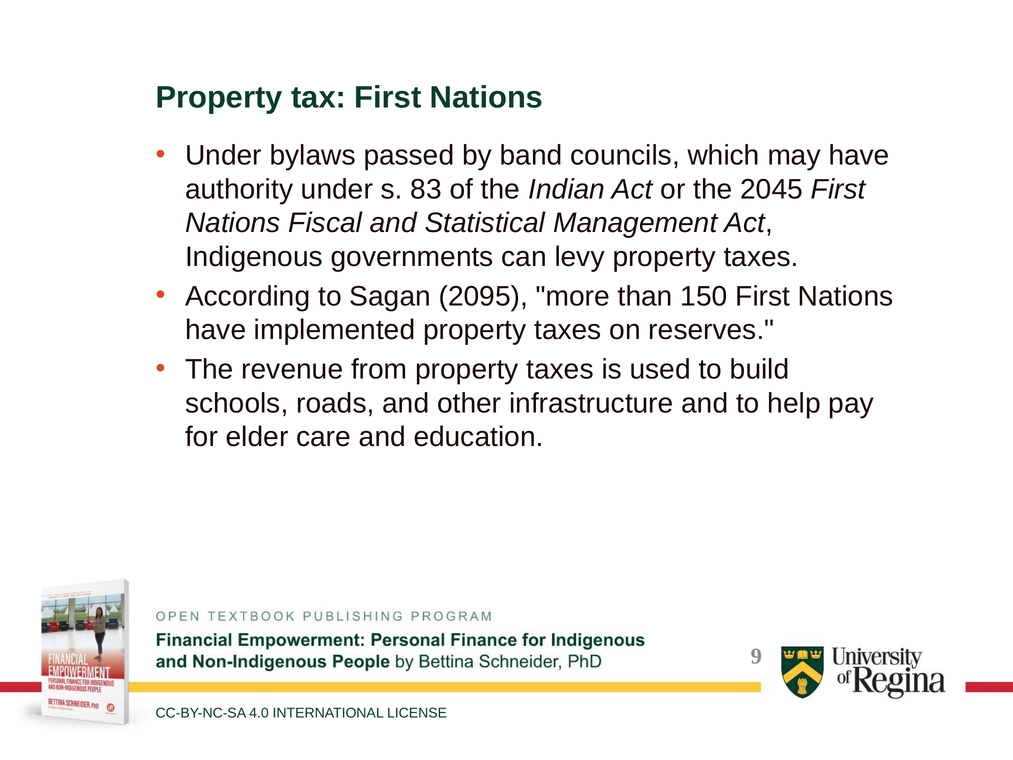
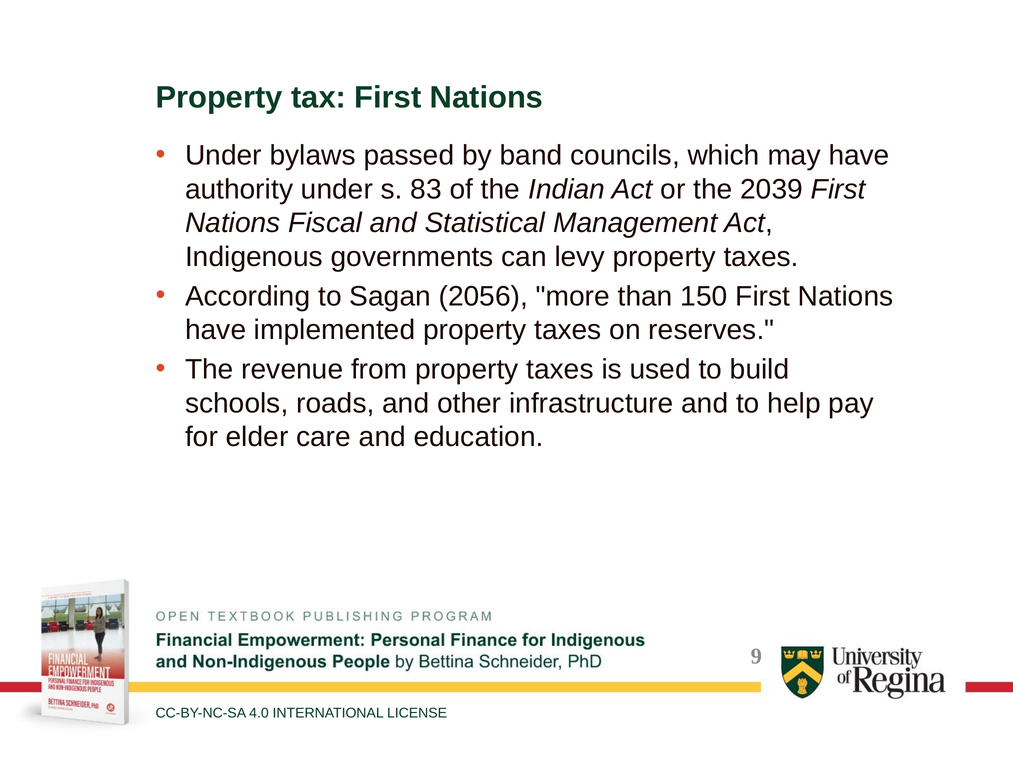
2045: 2045 -> 2039
2095: 2095 -> 2056
